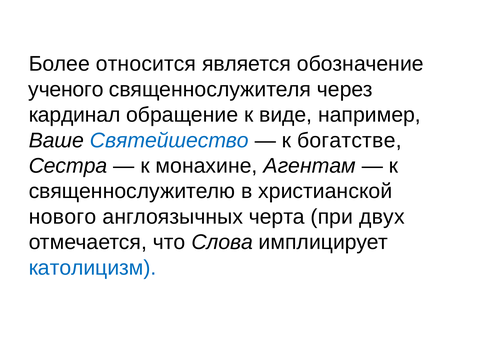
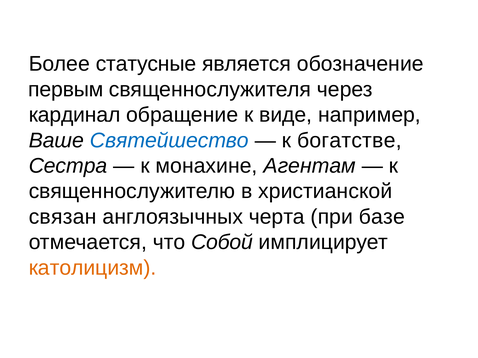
относится: относится -> статусные
ученого: ученого -> первым
нового: нового -> связан
двух: двух -> базе
Слова: Слова -> Собой
католицизм colour: blue -> orange
